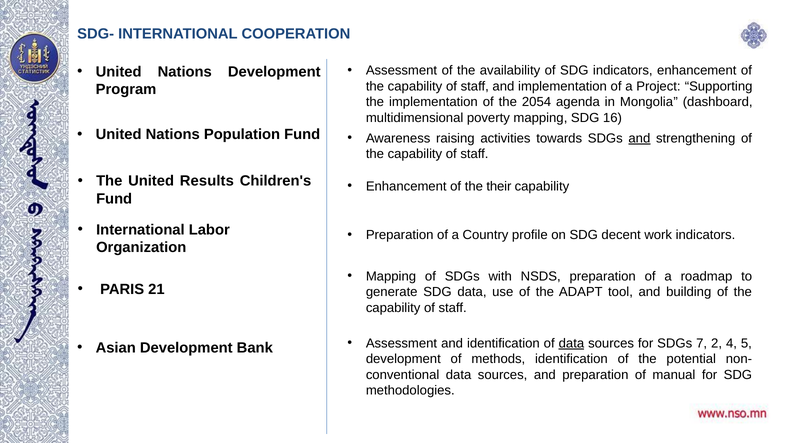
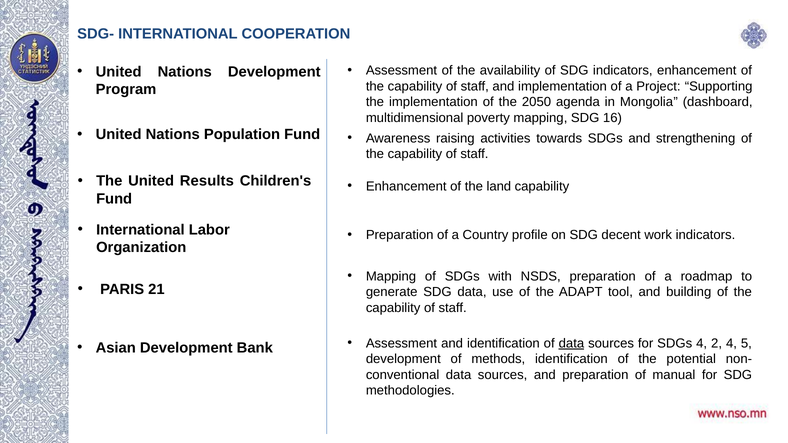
2054: 2054 -> 2050
and at (639, 138) underline: present -> none
their: their -> land
SDGs 7: 7 -> 4
